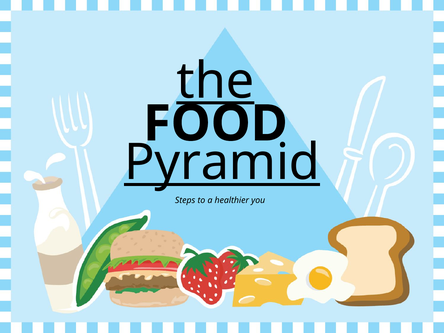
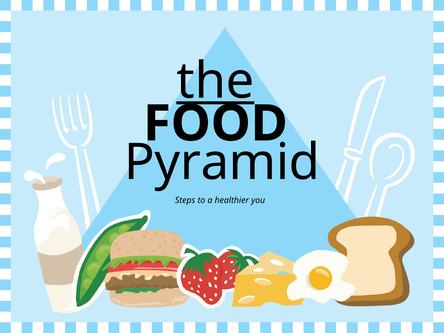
Pyramid underline: present -> none
